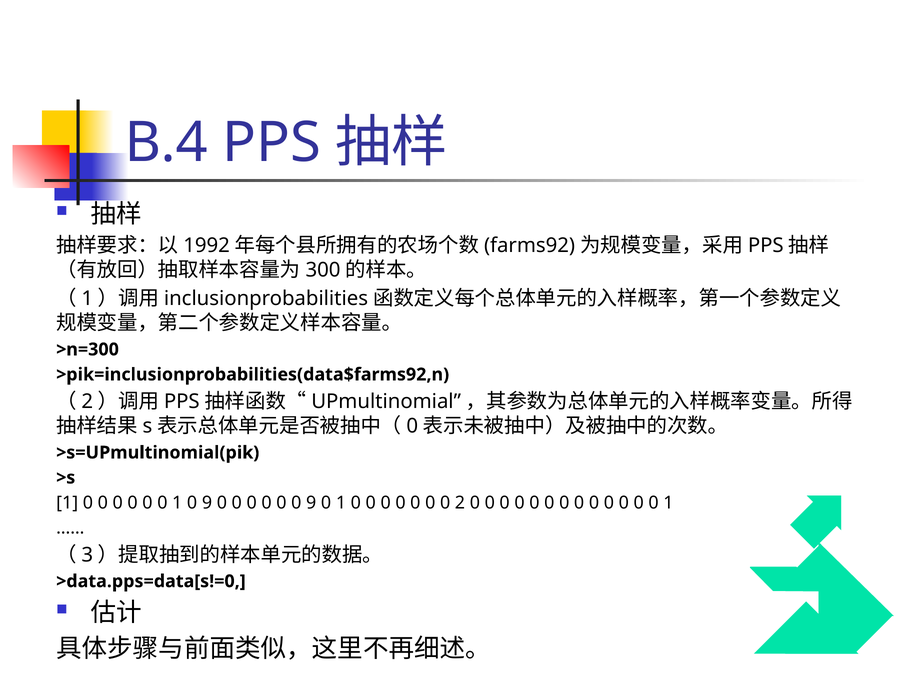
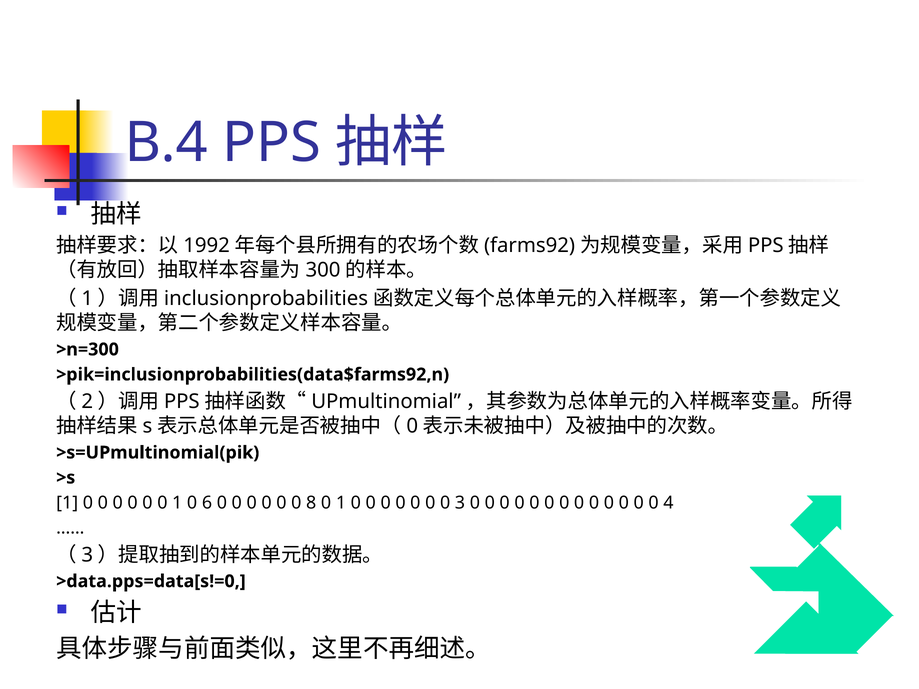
1 0 9: 9 -> 6
0 0 9: 9 -> 8
2: 2 -> 3
1 at (668, 503): 1 -> 4
